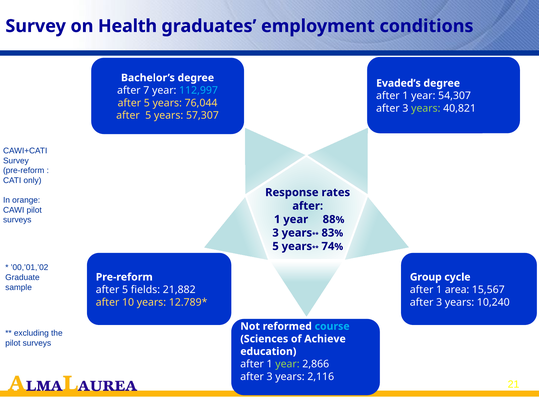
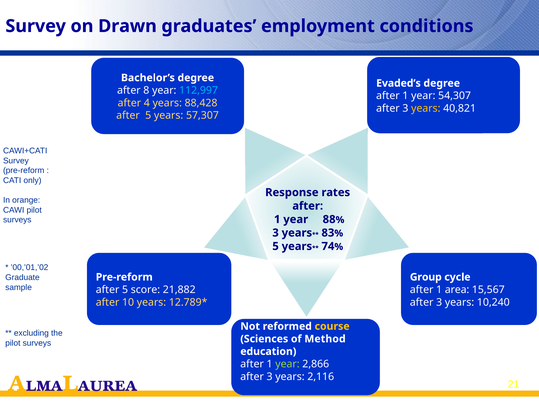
Health: Health -> Drawn
7: 7 -> 8
5 at (147, 103): 5 -> 4
76,044: 76,044 -> 88,428
years at (426, 108) colour: light green -> yellow
fields: fields -> score
course colour: light blue -> yellow
Achieve: Achieve -> Method
